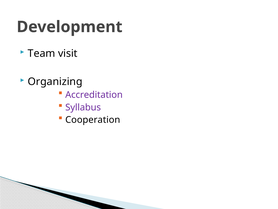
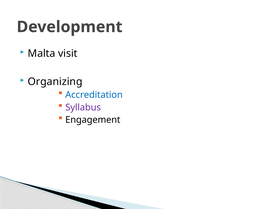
Team: Team -> Malta
Accreditation colour: purple -> blue
Cooperation: Cooperation -> Engagement
